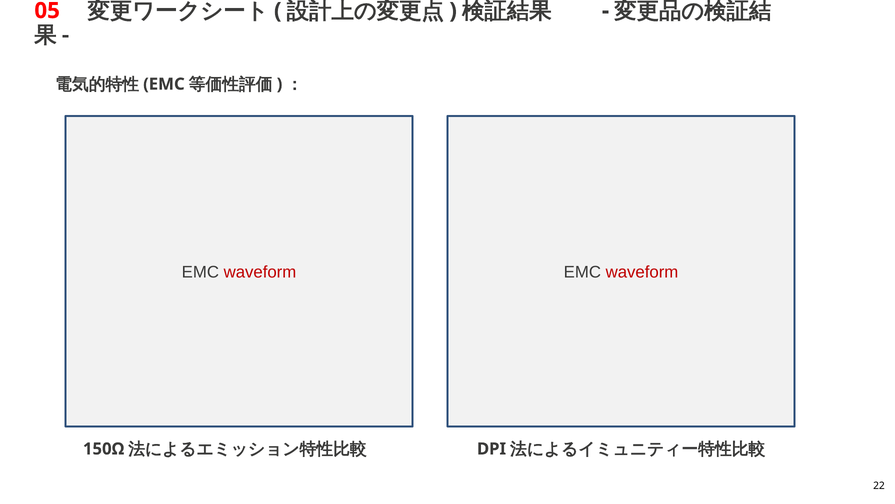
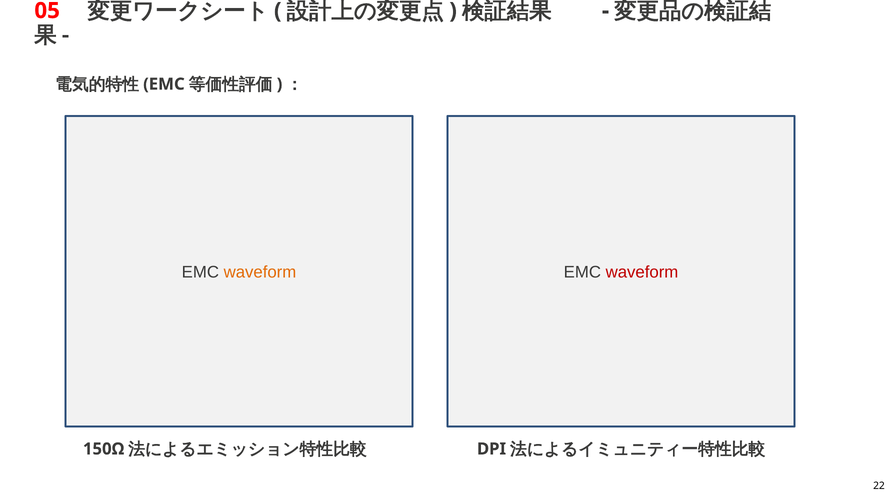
waveform at (260, 272) colour: red -> orange
